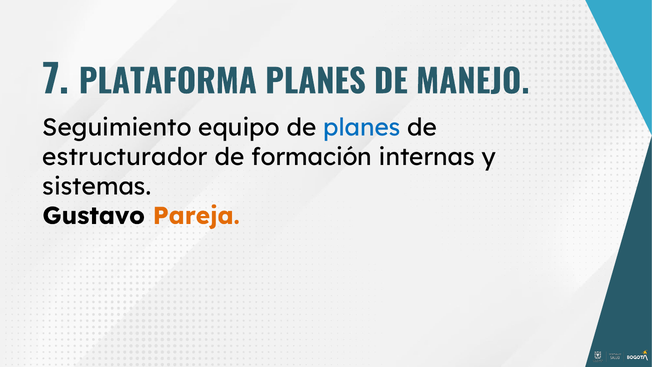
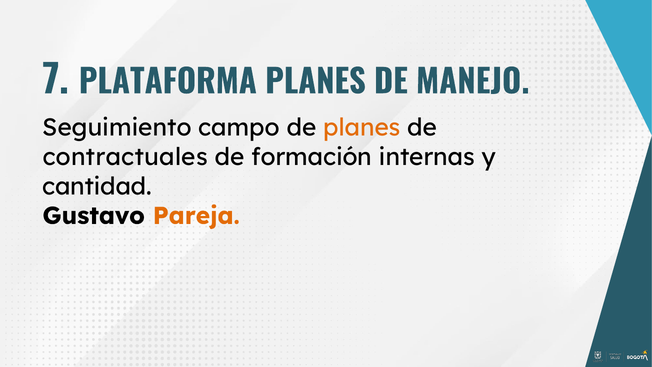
equipo: equipo -> campo
planes at (362, 128) colour: blue -> orange
estructurador: estructurador -> contractuales
sistemas: sistemas -> cantidad
